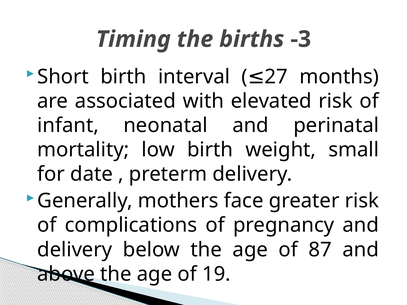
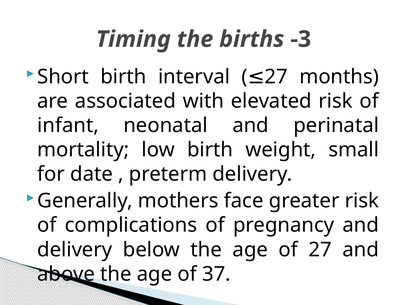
of 87: 87 -> 27
19: 19 -> 37
